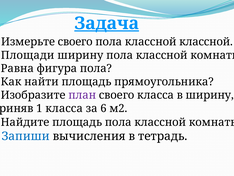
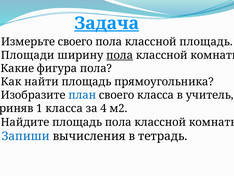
классной классной: классной -> площадь
пола at (120, 55) underline: none -> present
Равна: Равна -> Какие
план colour: purple -> blue
в ширину: ширину -> учитель
за 6: 6 -> 4
